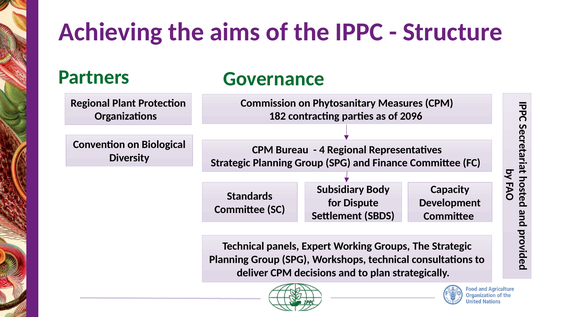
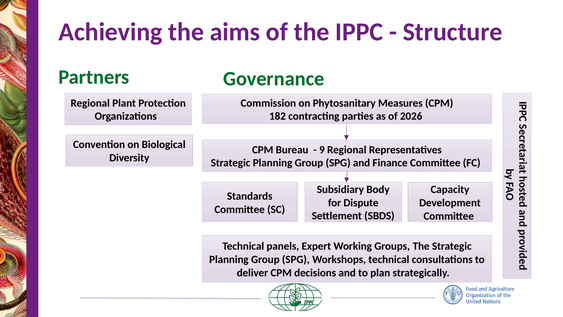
2096: 2096 -> 2026
4: 4 -> 9
